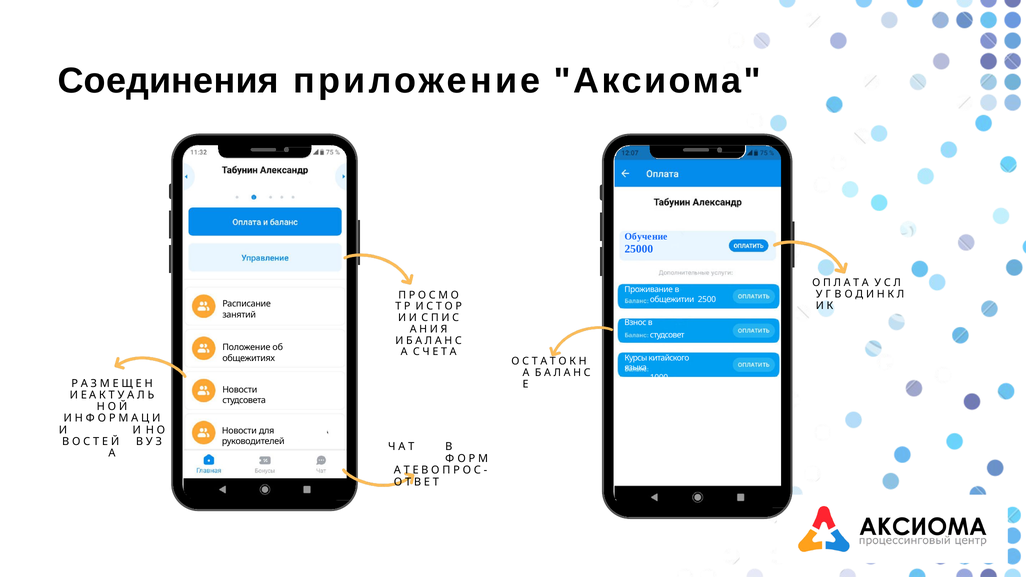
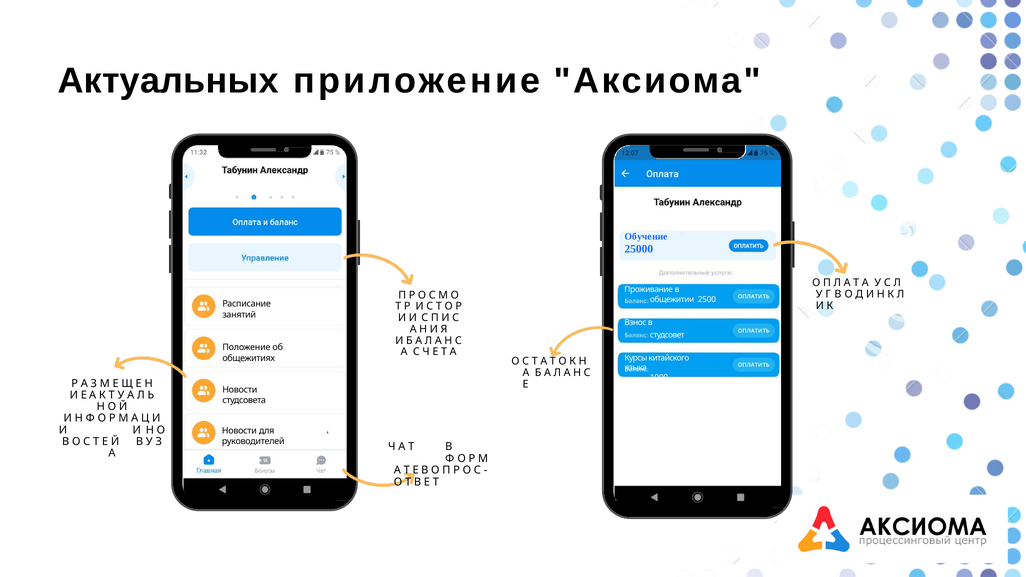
Соединения: Соединения -> Актуальных
